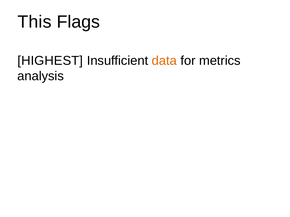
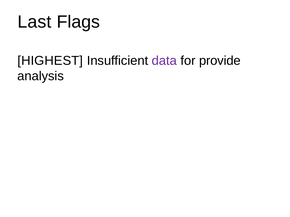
This: This -> Last
data colour: orange -> purple
metrics: metrics -> provide
